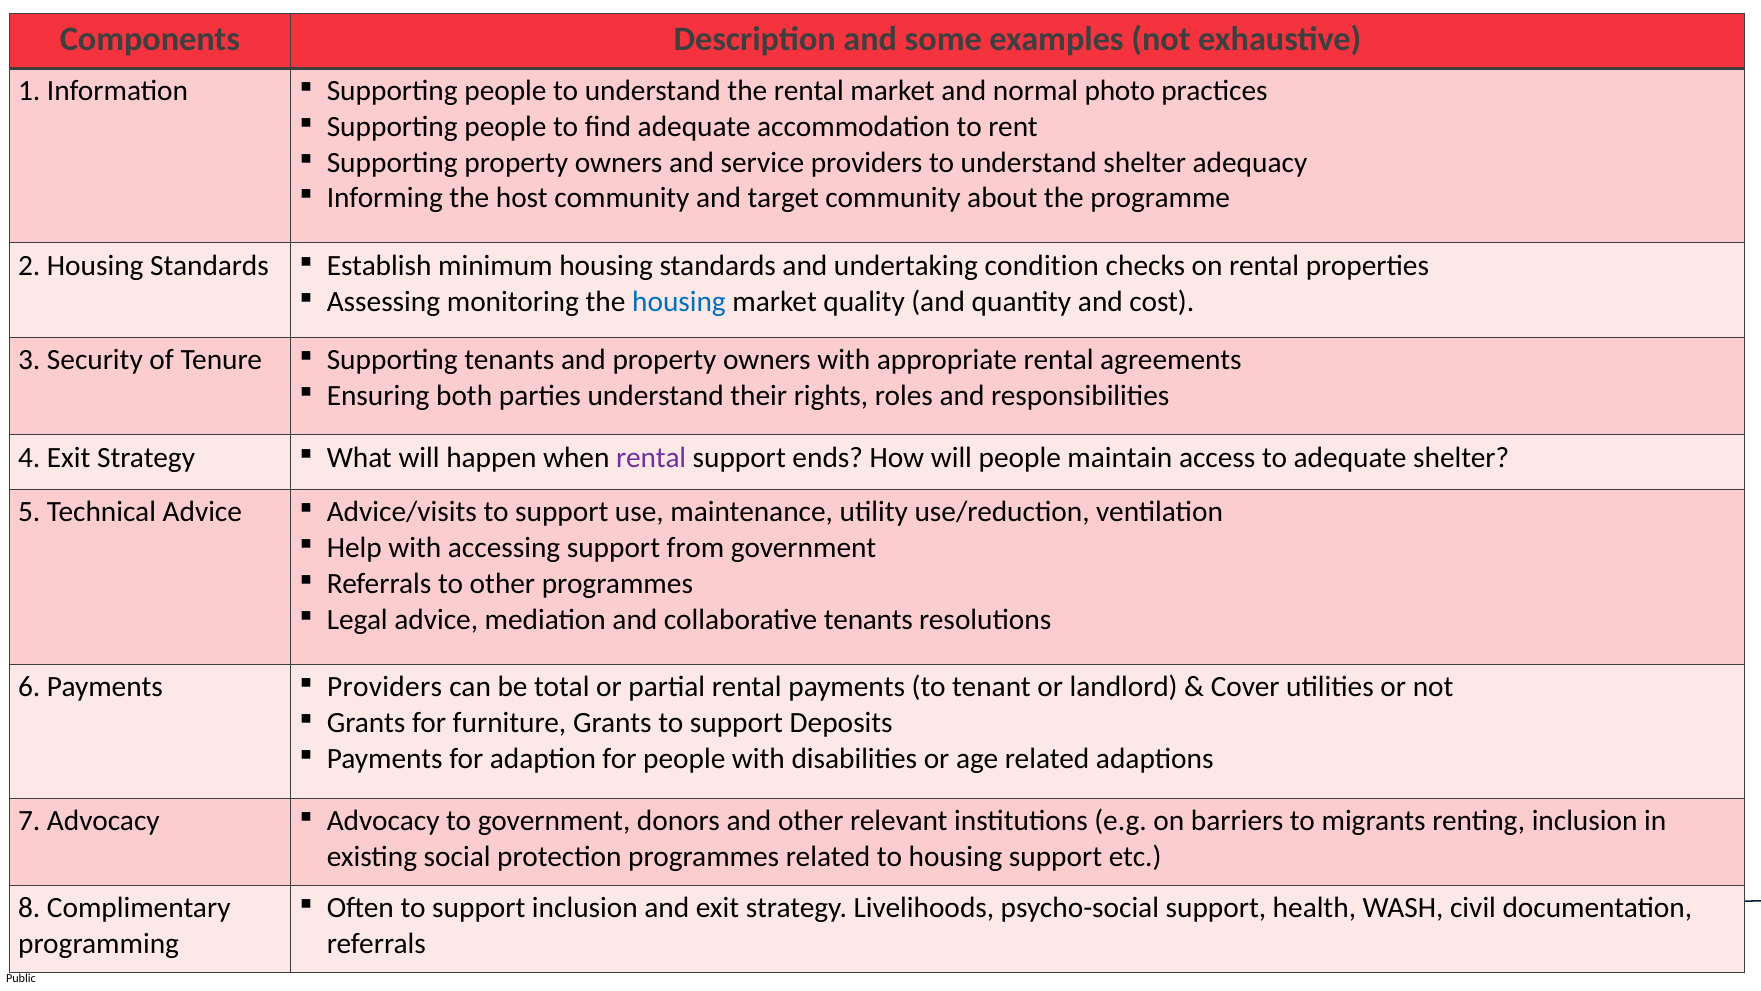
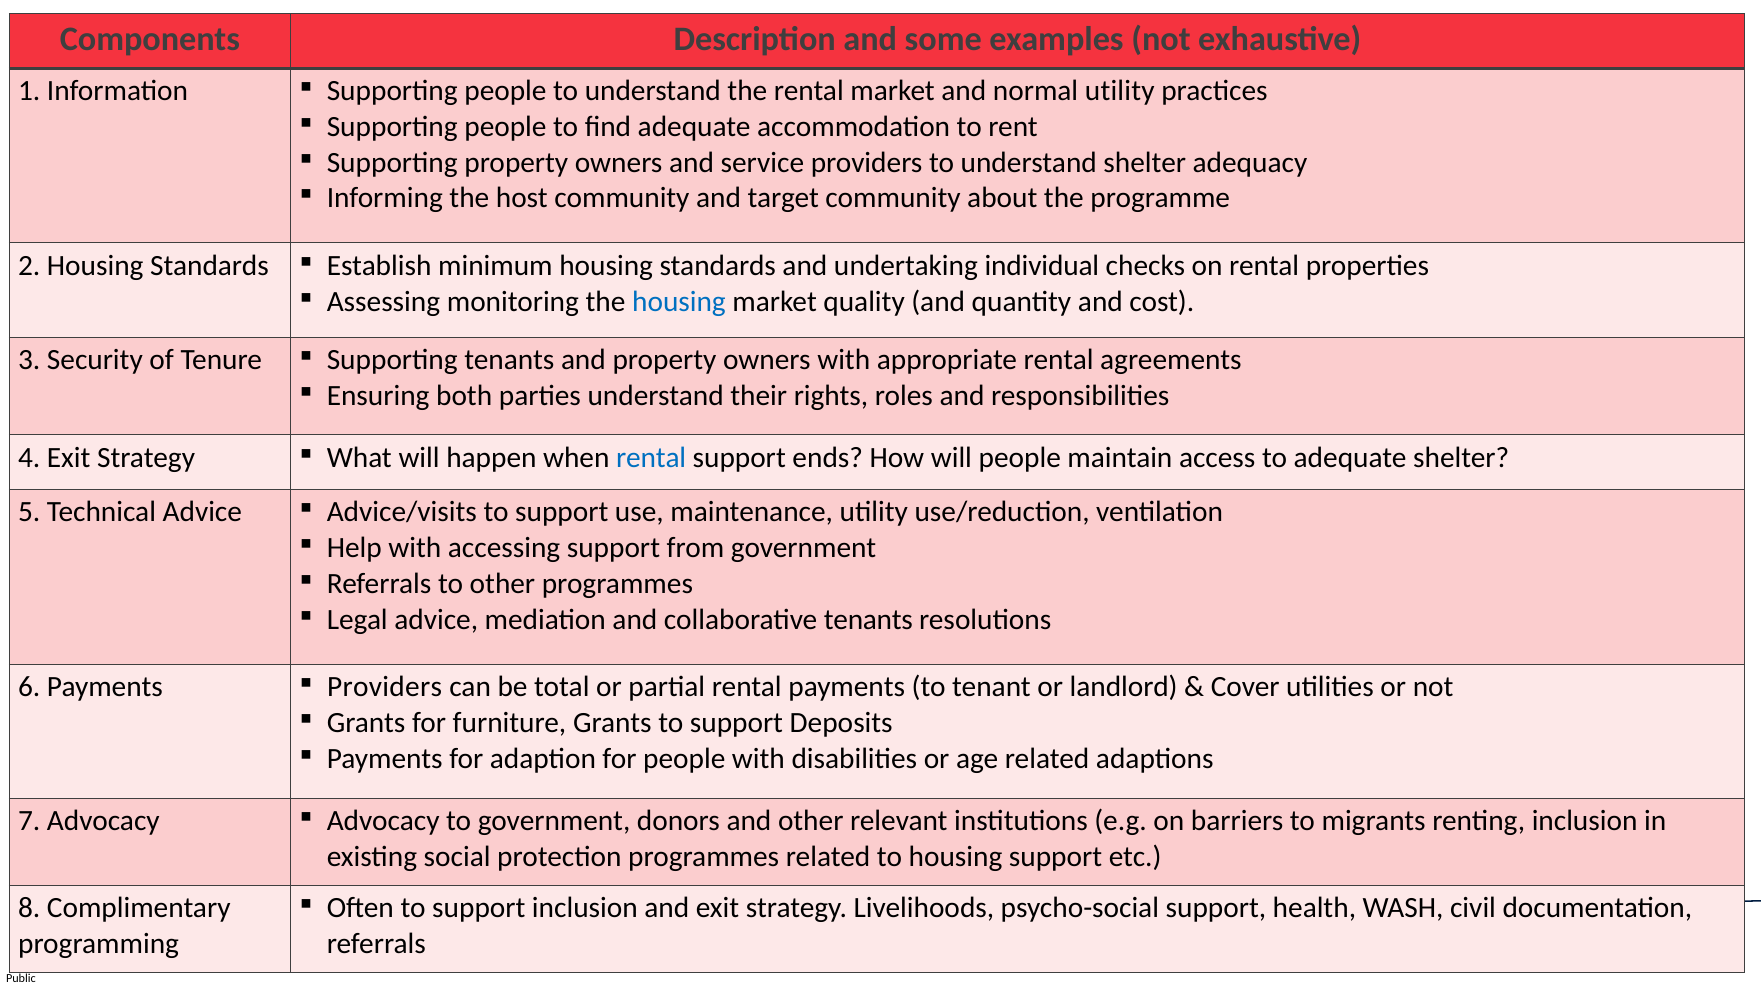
normal photo: photo -> utility
condition: condition -> individual
rental at (651, 457) colour: purple -> blue
